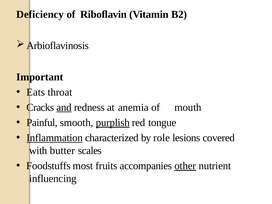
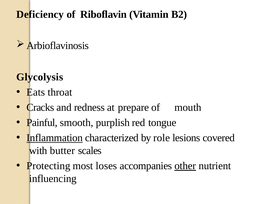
Important: Important -> Glycolysis
and underline: present -> none
anemia: anemia -> prepare
purplish underline: present -> none
Foodstuffs: Foodstuffs -> Protecting
fruits: fruits -> loses
